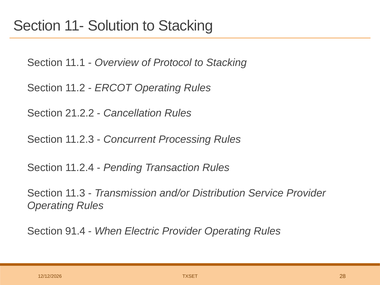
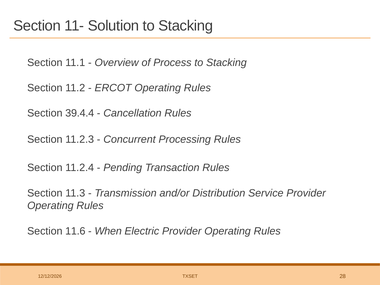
Protocol: Protocol -> Process
21.2.2: 21.2.2 -> 39.4.4
91.4: 91.4 -> 11.6
